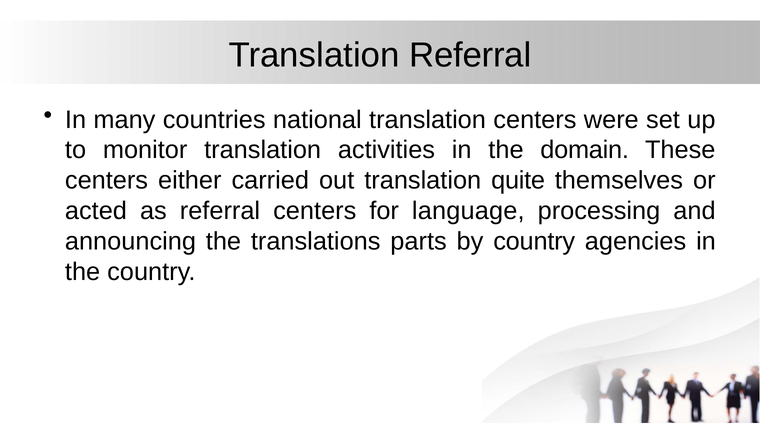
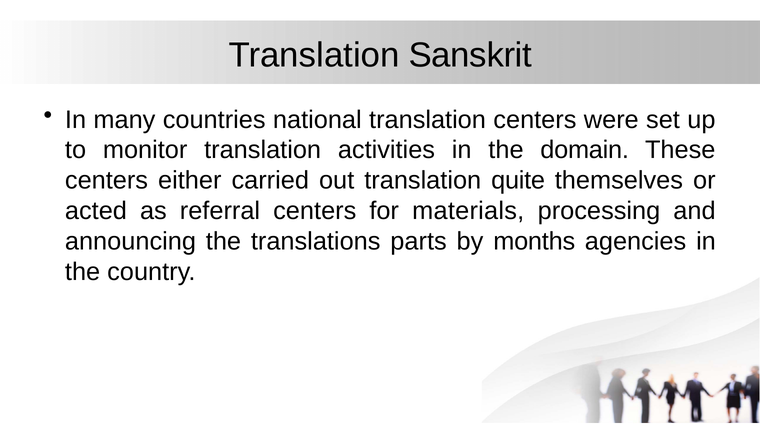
Translation Referral: Referral -> Sanskrit
language: language -> materials
by country: country -> months
